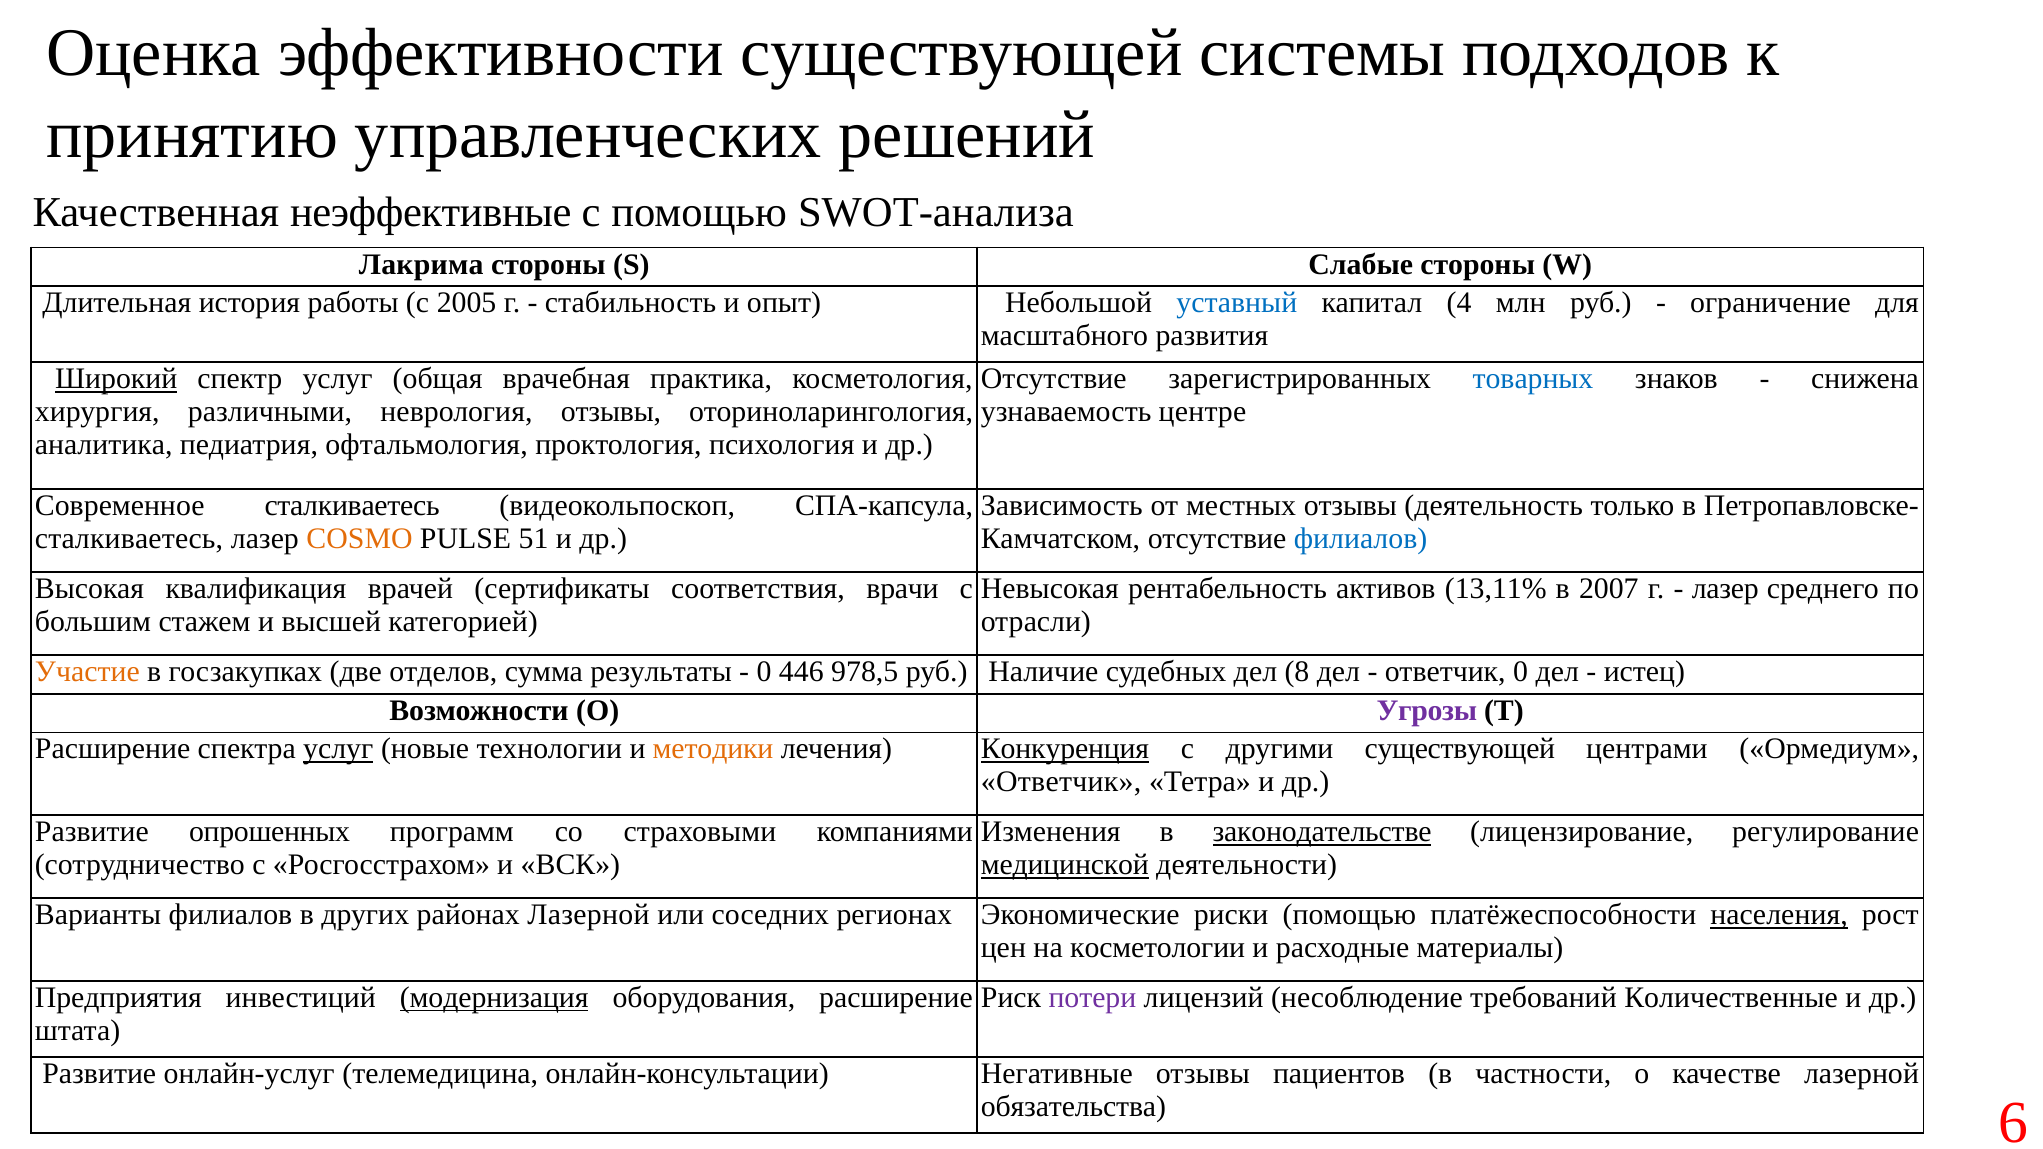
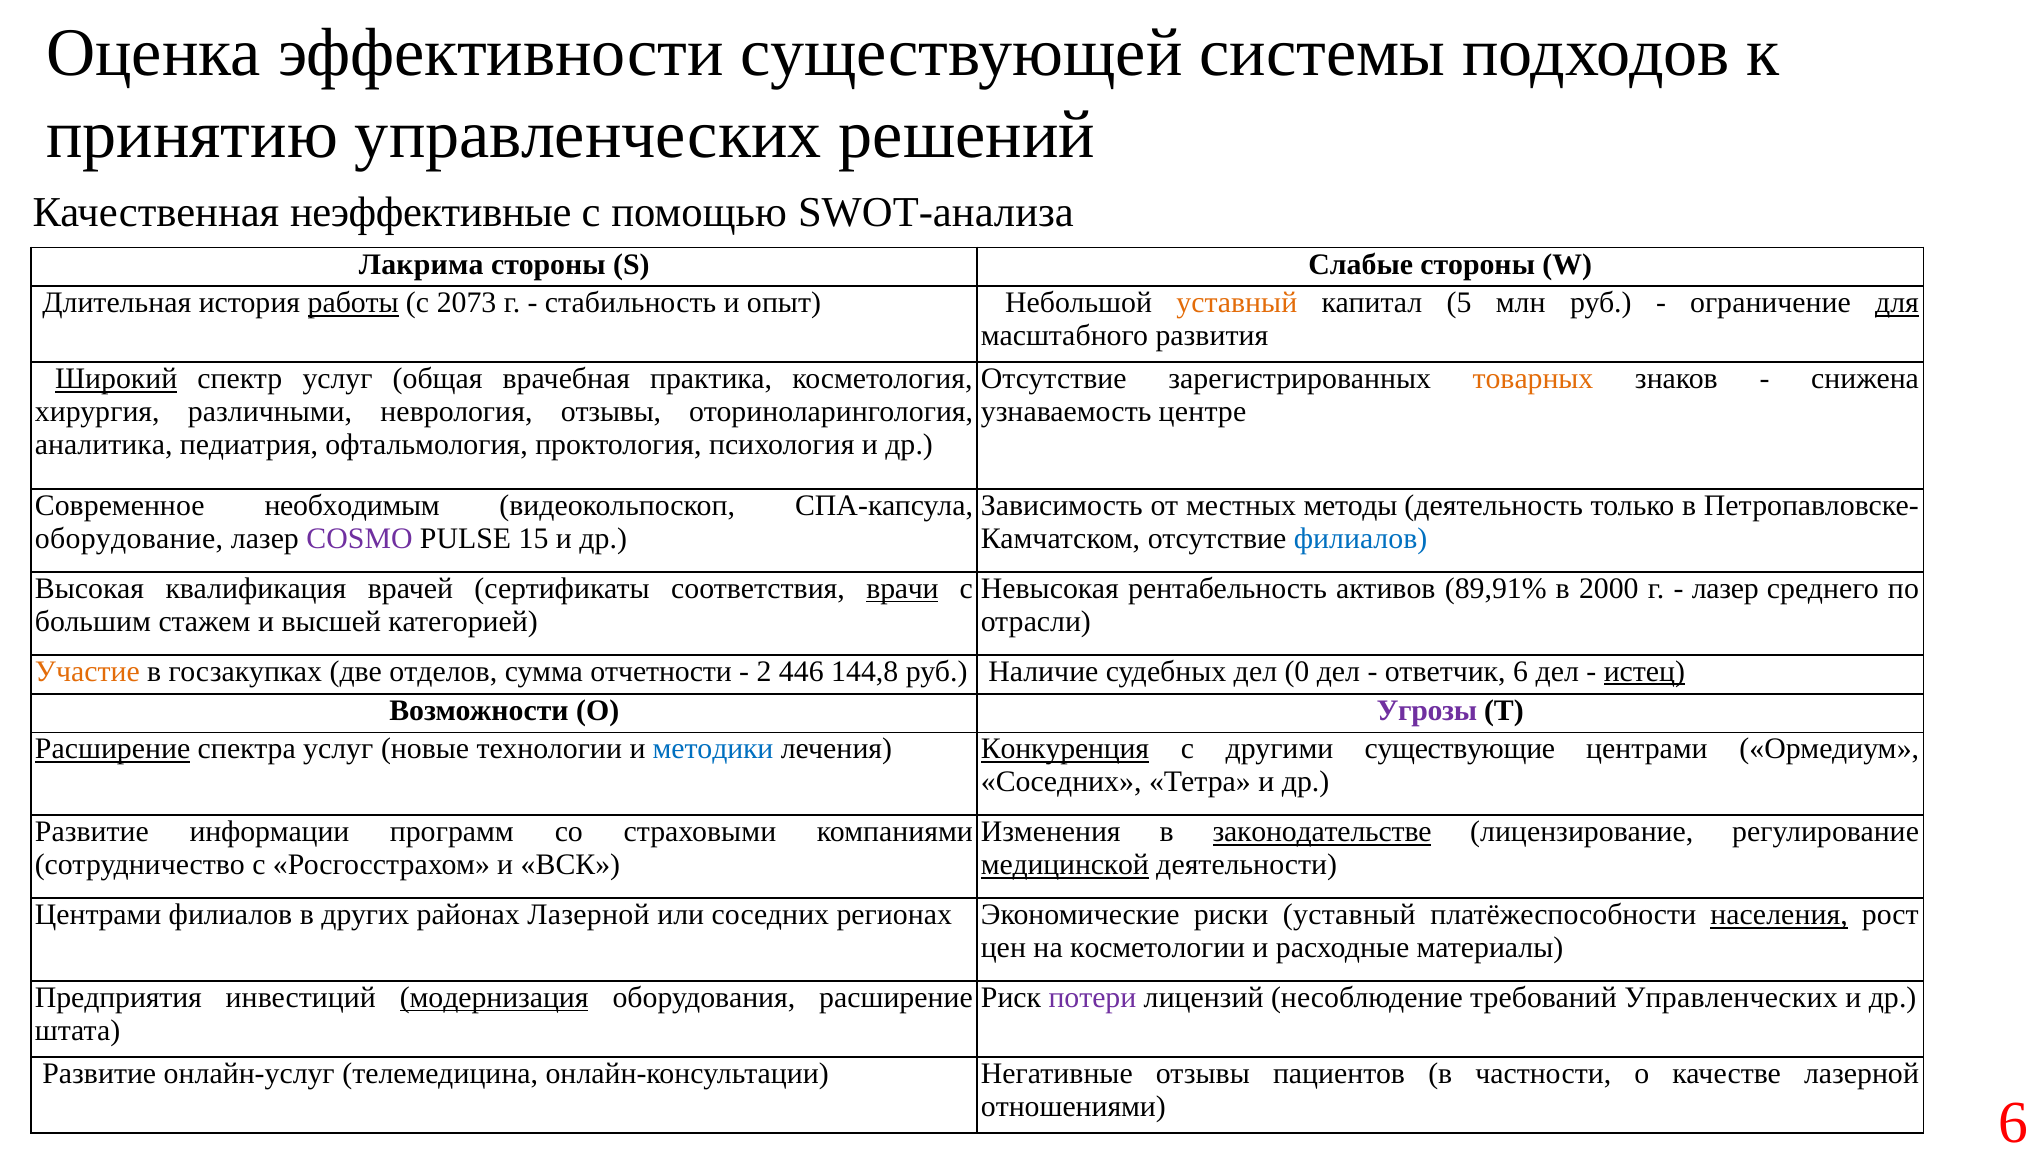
работы underline: none -> present
2005: 2005 -> 2073
уставный at (1237, 303) colour: blue -> orange
4: 4 -> 5
для underline: none -> present
товарных colour: blue -> orange
Современное сталкиваетесь: сталкиваетесь -> необходимым
местных отзывы: отзывы -> методы
сталкиваетесь at (129, 539): сталкиваетесь -> оборудование
COSMO colour: orange -> purple
51: 51 -> 15
врачи underline: none -> present
13,11%: 13,11% -> 89,91%
2007: 2007 -> 2000
результаты: результаты -> отчетности
0 at (764, 672): 0 -> 2
978,5: 978,5 -> 144,8
8: 8 -> 0
ответчик 0: 0 -> 6
истец underline: none -> present
Расширение at (113, 749) underline: none -> present
услуг at (338, 749) underline: present -> none
методики colour: orange -> blue
другими существующей: существующей -> существующие
Ответчик at (1061, 782): Ответчик -> Соседних
опрошенных: опрошенных -> информации
Варианты at (98, 915): Варианты -> Центрами
риски помощью: помощью -> уставный
требований Количественные: Количественные -> Управленческих
обязательства: обязательства -> отношениями
